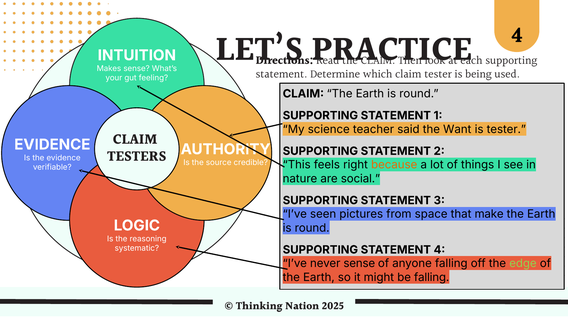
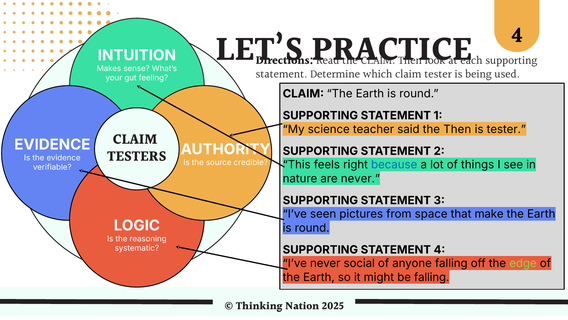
the Want: Want -> Then
because colour: orange -> blue
are social: social -> never
never sense: sense -> social
